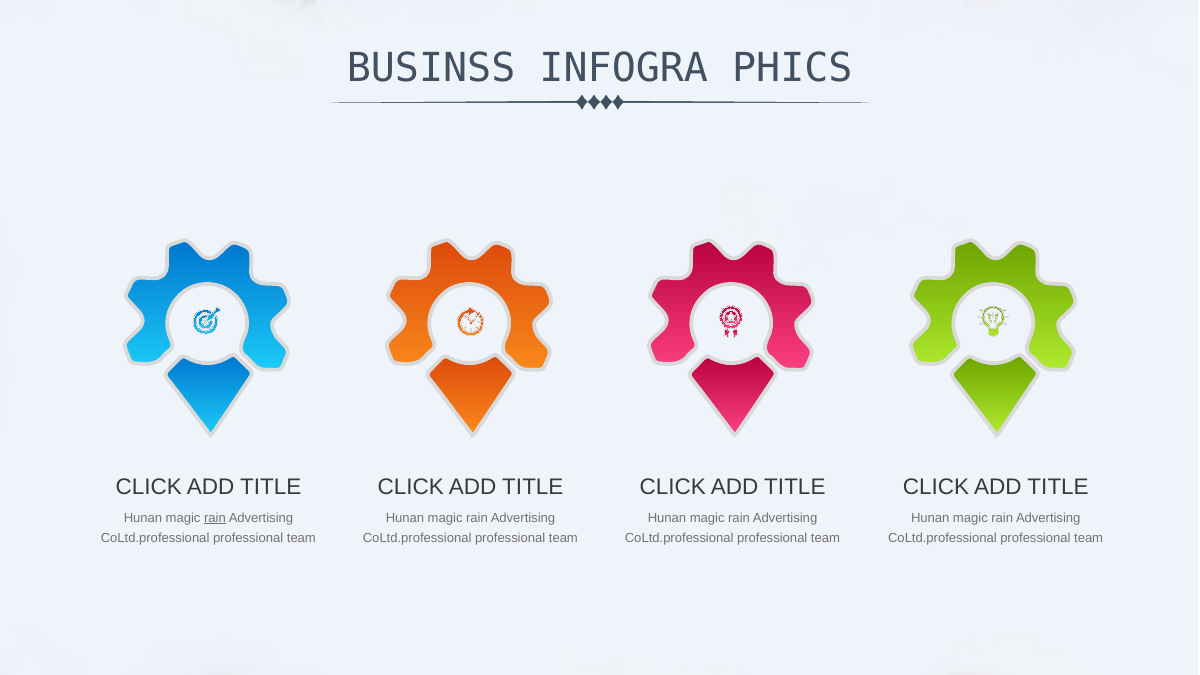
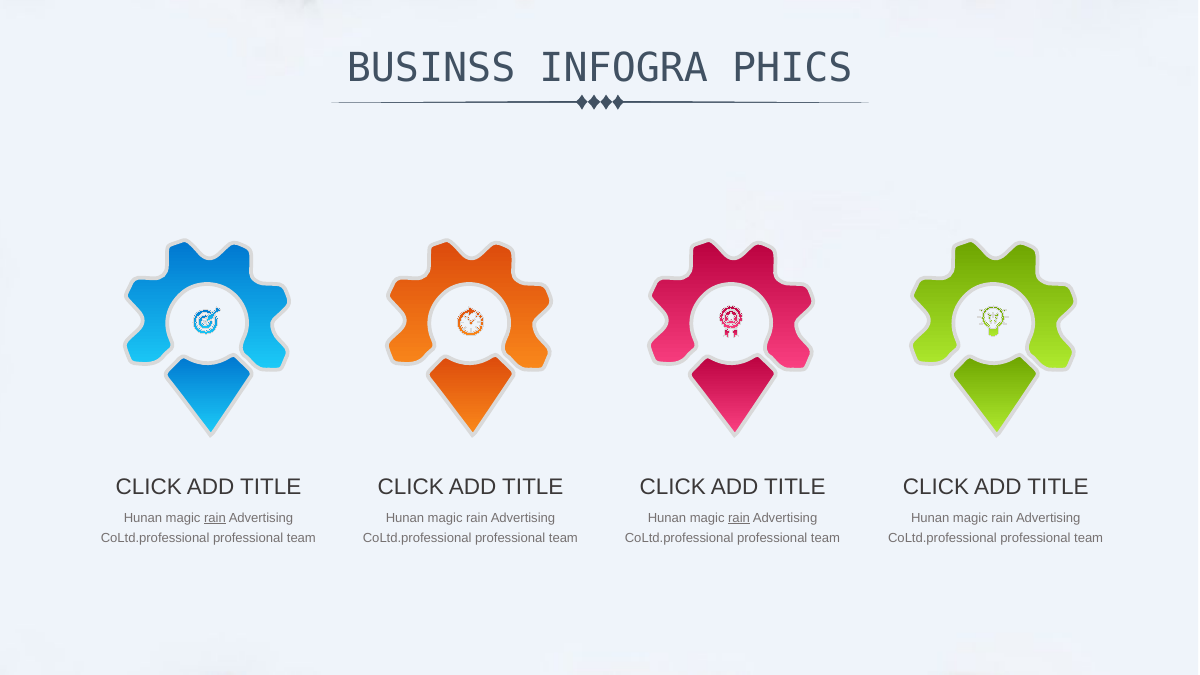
rain at (739, 518) underline: none -> present
